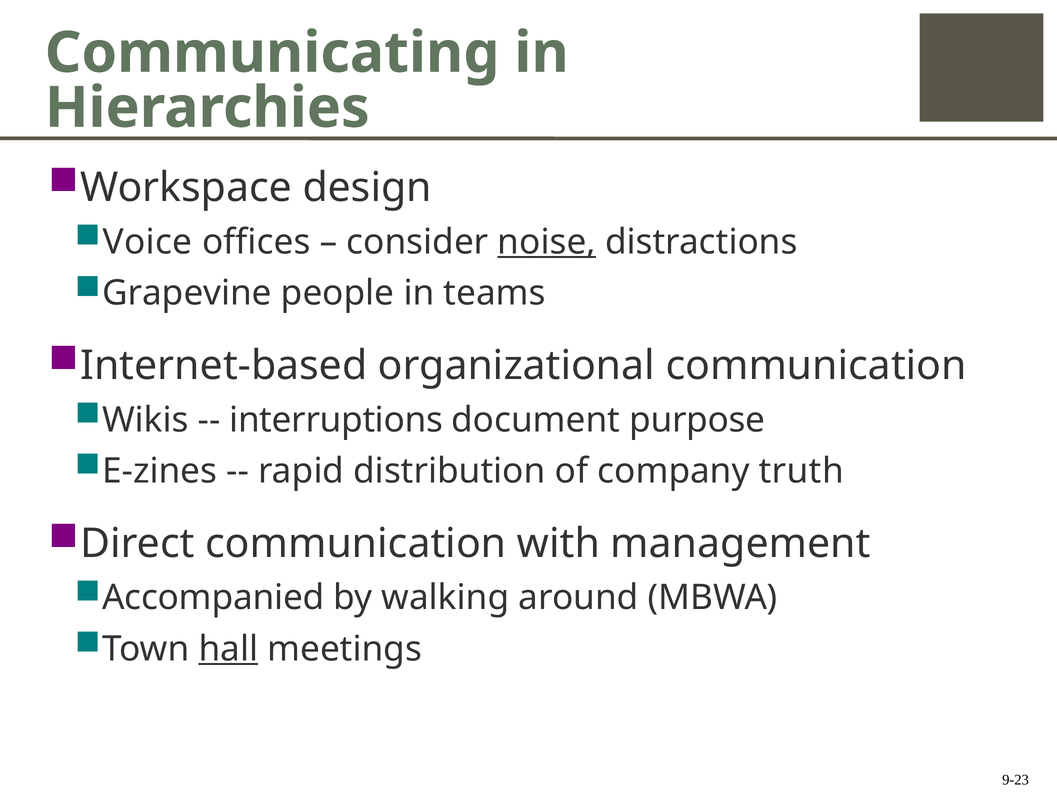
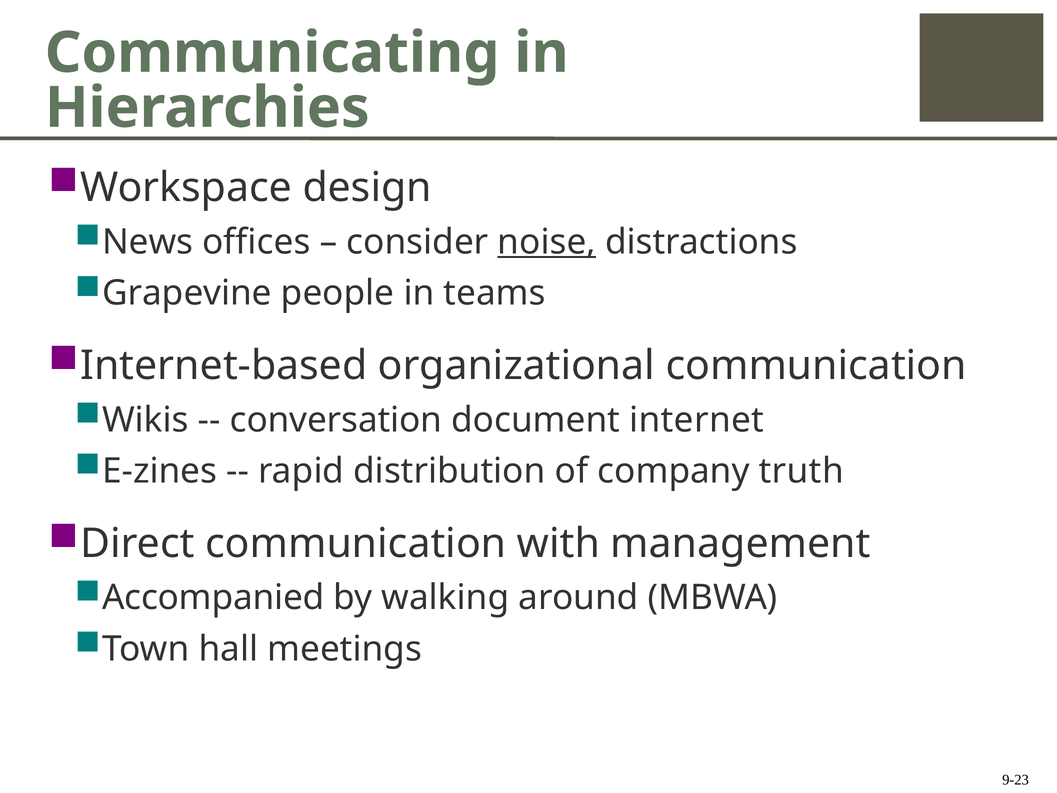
Voice: Voice -> News
interruptions: interruptions -> conversation
purpose: purpose -> internet
hall underline: present -> none
